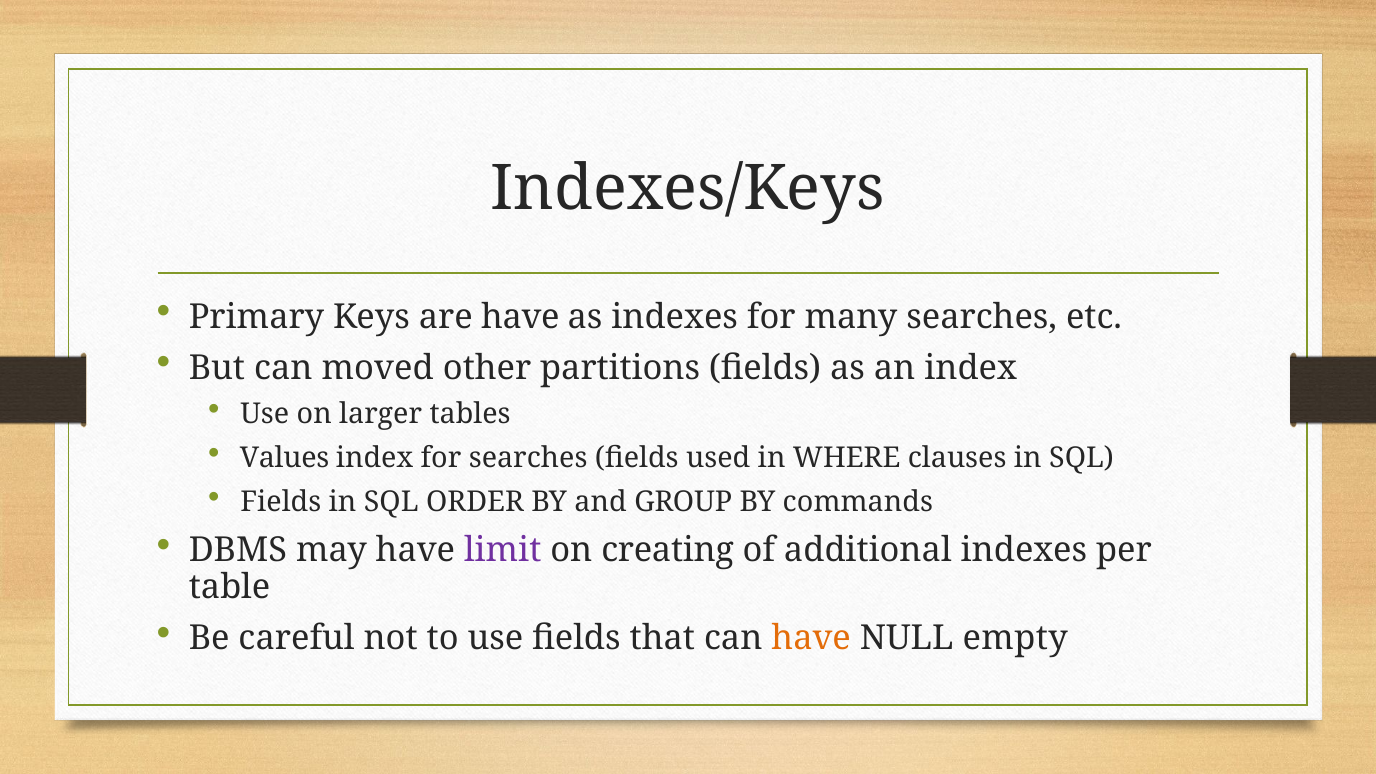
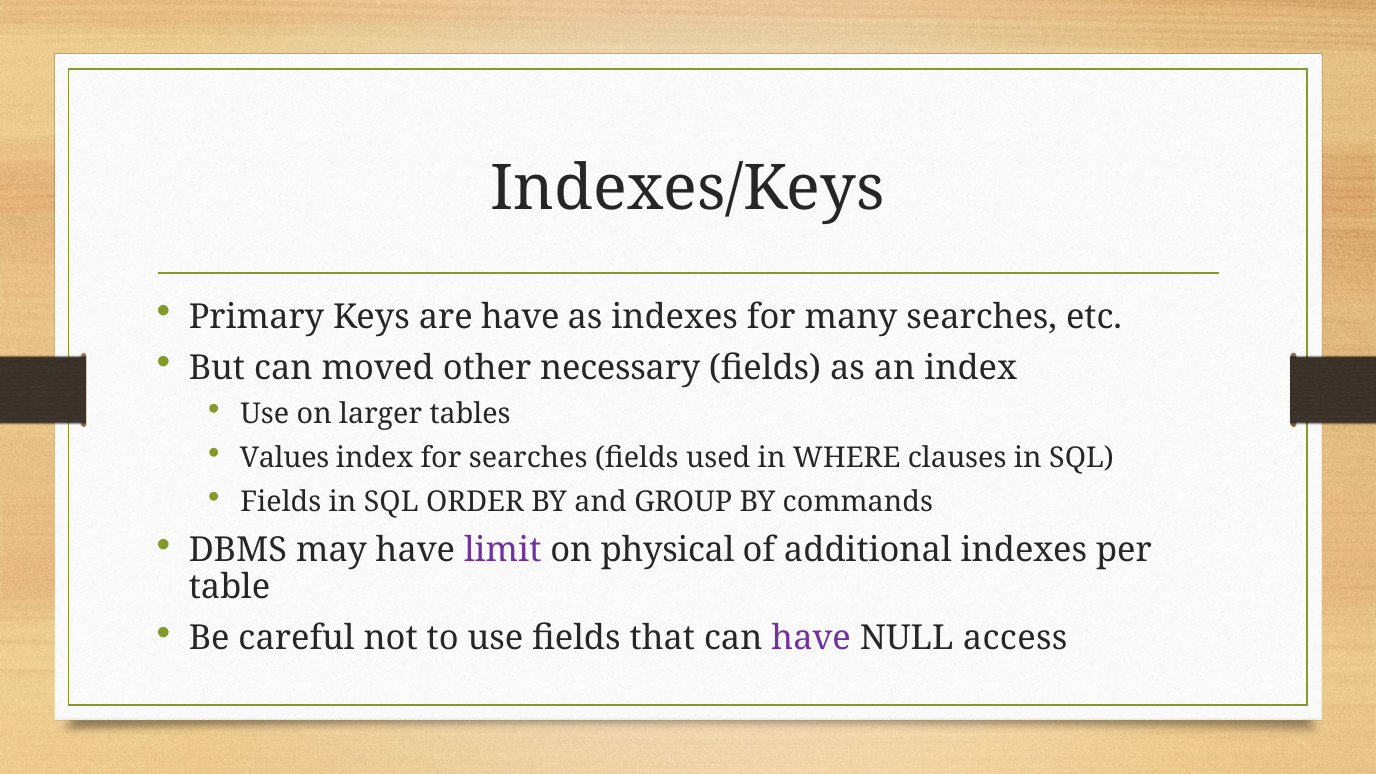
partitions: partitions -> necessary
creating: creating -> physical
have at (811, 638) colour: orange -> purple
empty: empty -> access
